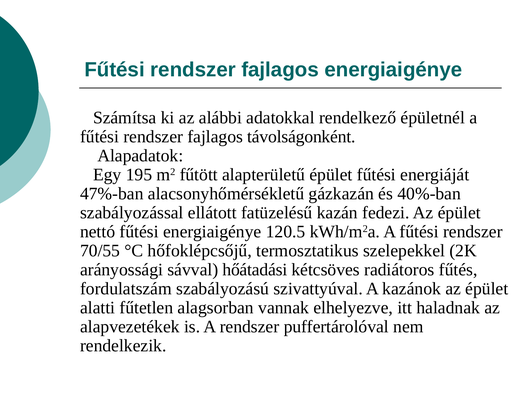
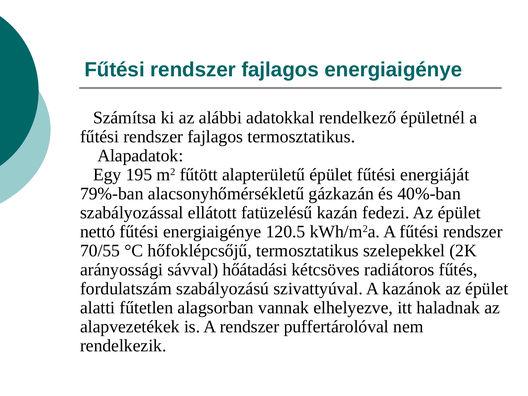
fajlagos távolságonként: távolságonként -> termosztatikus
47%-ban: 47%-ban -> 79%-ban
